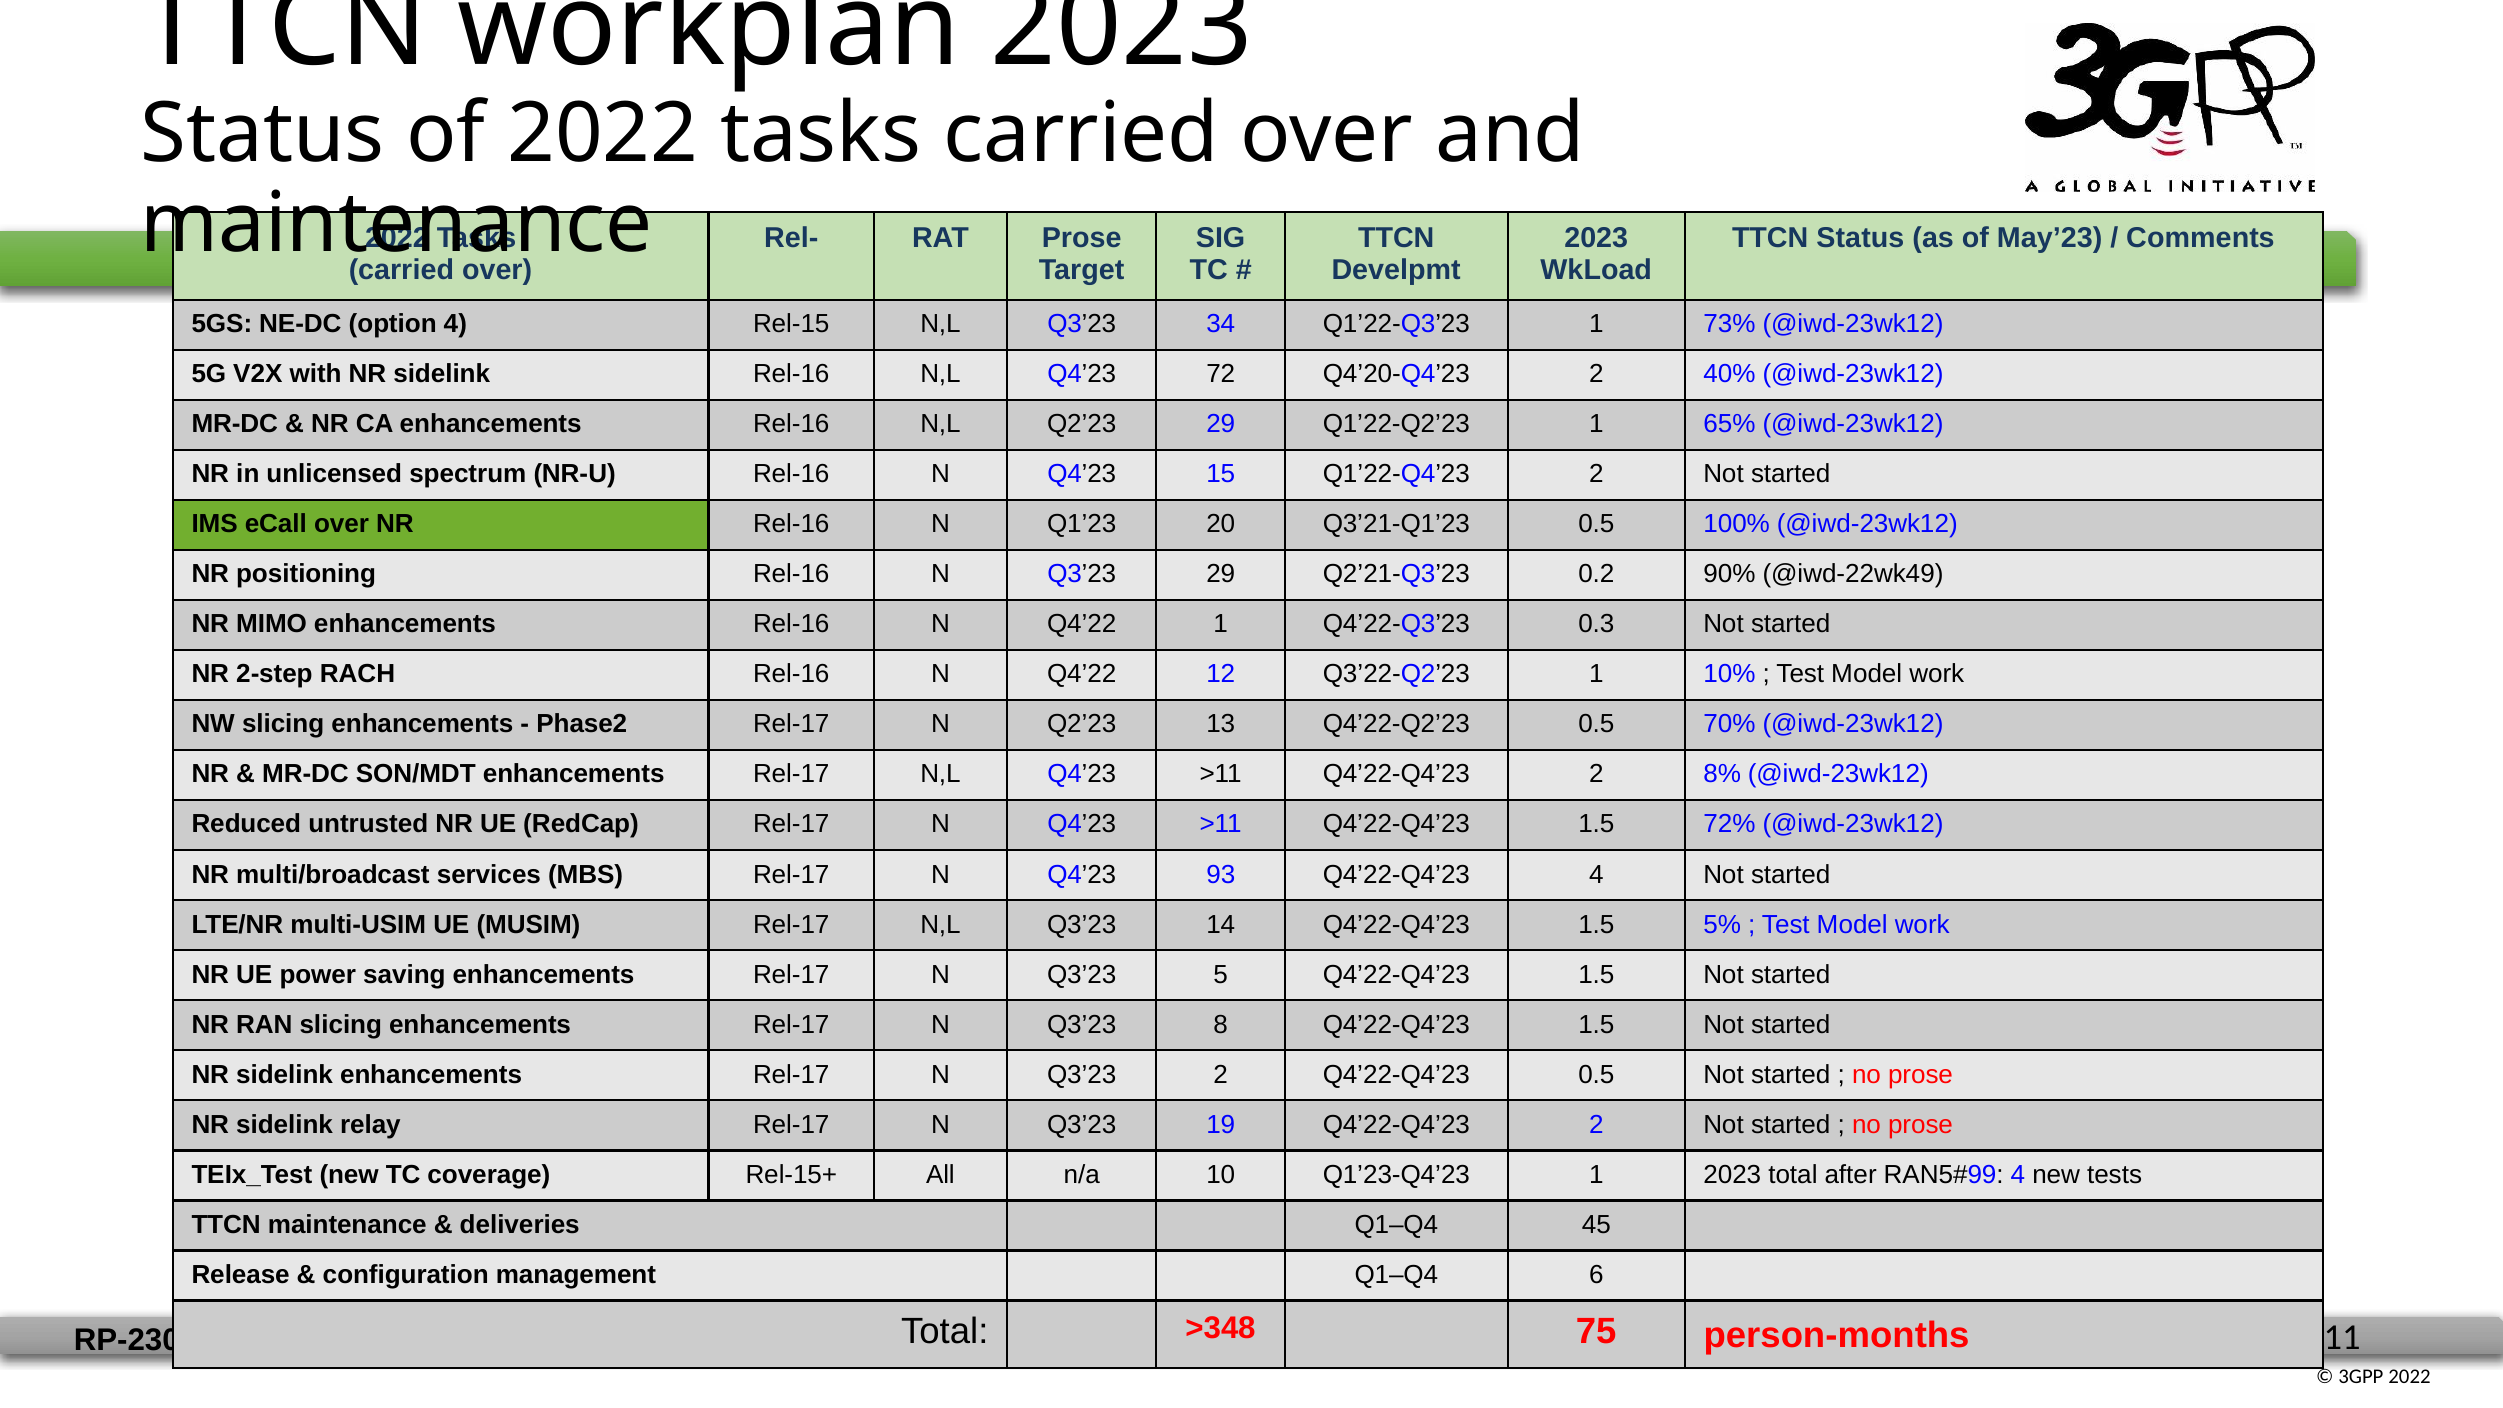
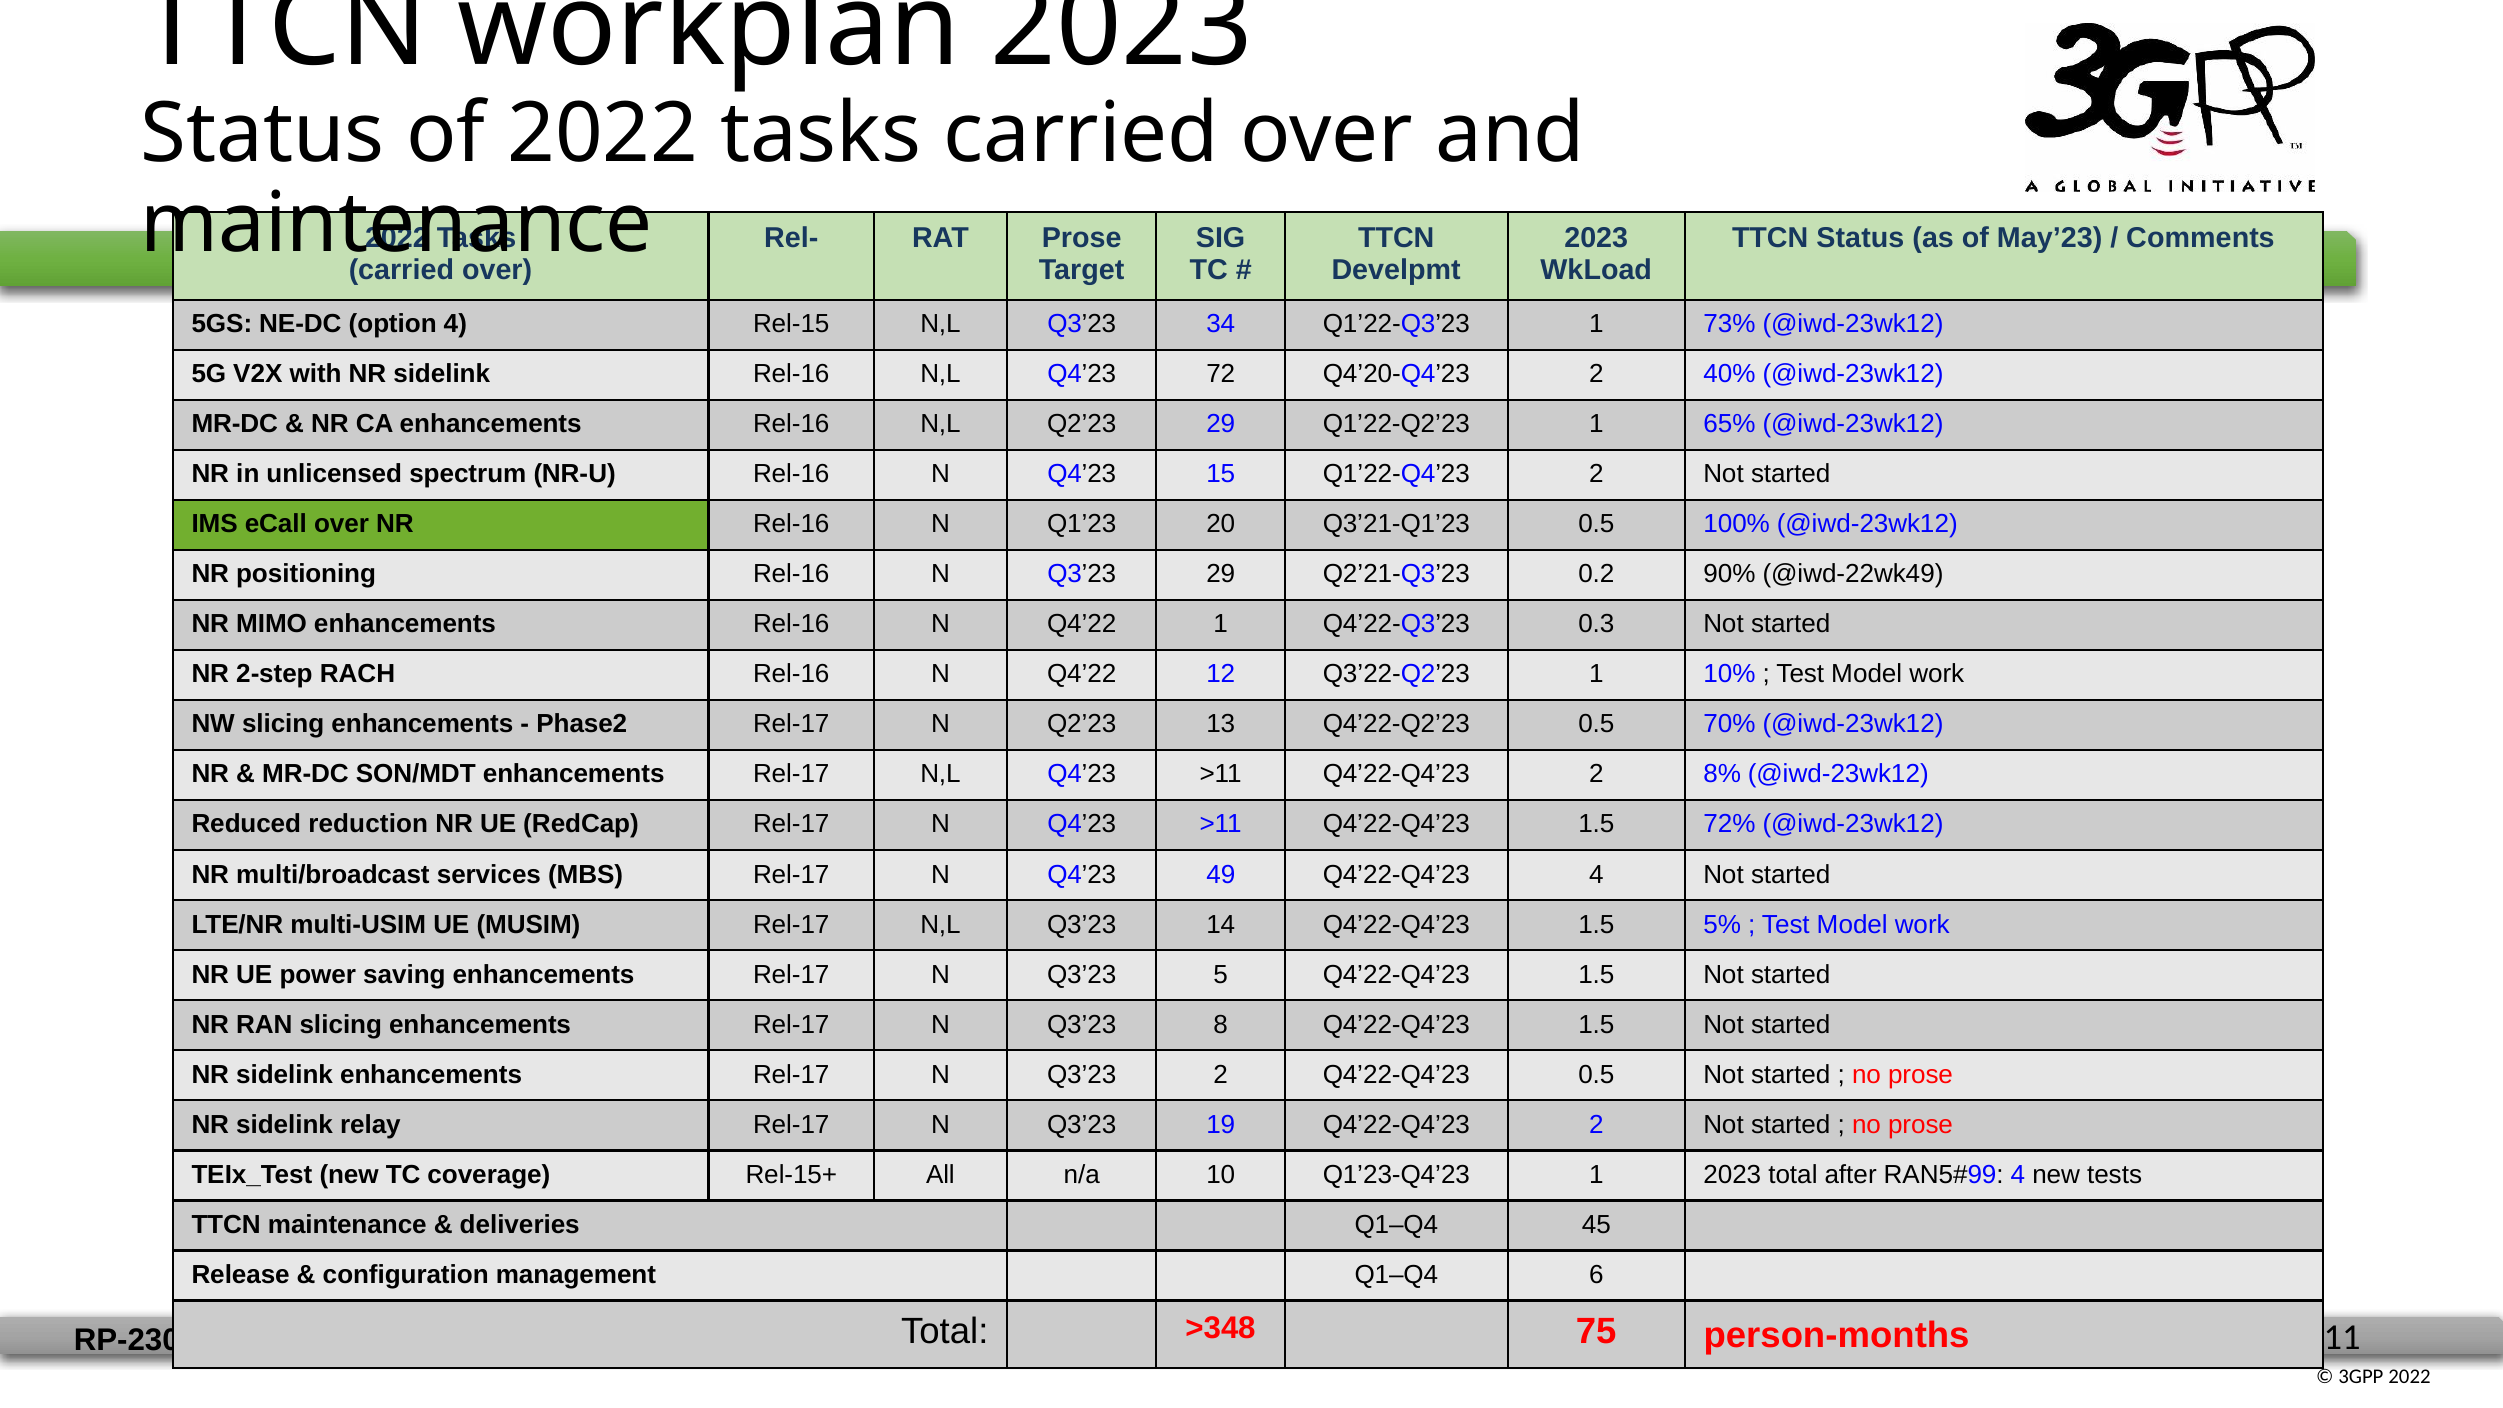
untrusted: untrusted -> reduction
93: 93 -> 49
